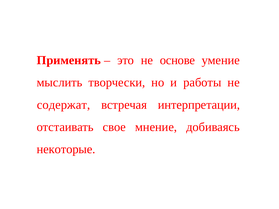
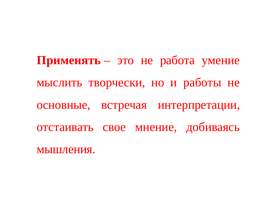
основе: основе -> работа
содержат: содержат -> основные
некоторые: некоторые -> мышления
